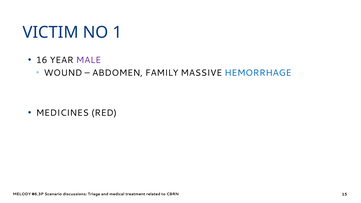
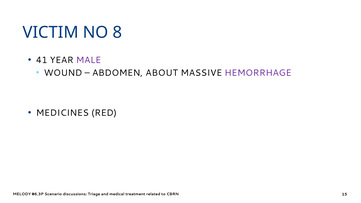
1: 1 -> 8
16: 16 -> 41
FAMILY: FAMILY -> ABOUT
HEMORRHAGE colour: blue -> purple
